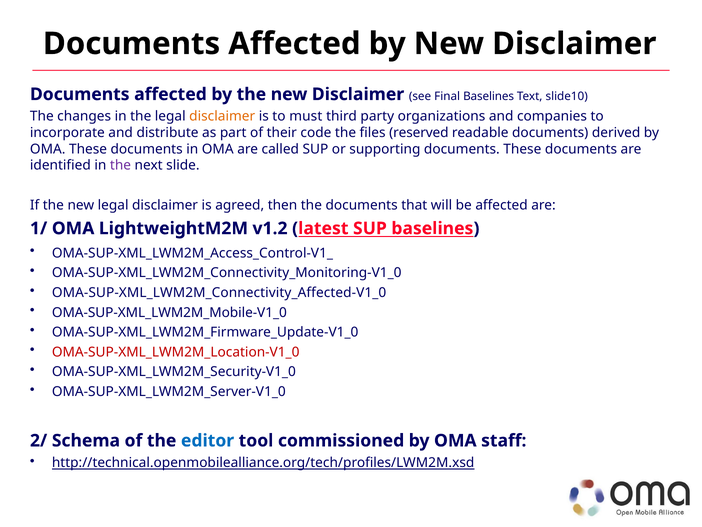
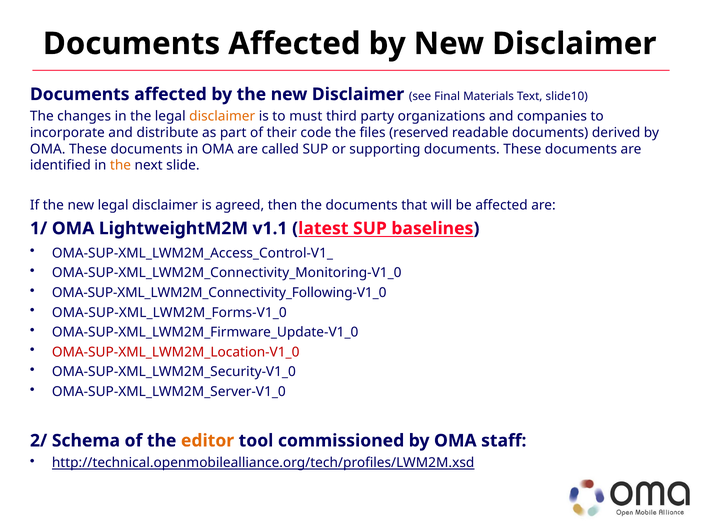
Final Baselines: Baselines -> Materials
the at (120, 165) colour: purple -> orange
v1.2: v1.2 -> v1.1
OMA-SUP-XML_LWM2M_Connectivity_Affected-V1_0: OMA-SUP-XML_LWM2M_Connectivity_Affected-V1_0 -> OMA-SUP-XML_LWM2M_Connectivity_Following-V1_0
OMA-SUP-XML_LWM2M_Mobile-V1_0: OMA-SUP-XML_LWM2M_Mobile-V1_0 -> OMA-SUP-XML_LWM2M_Forms-V1_0
editor colour: blue -> orange
